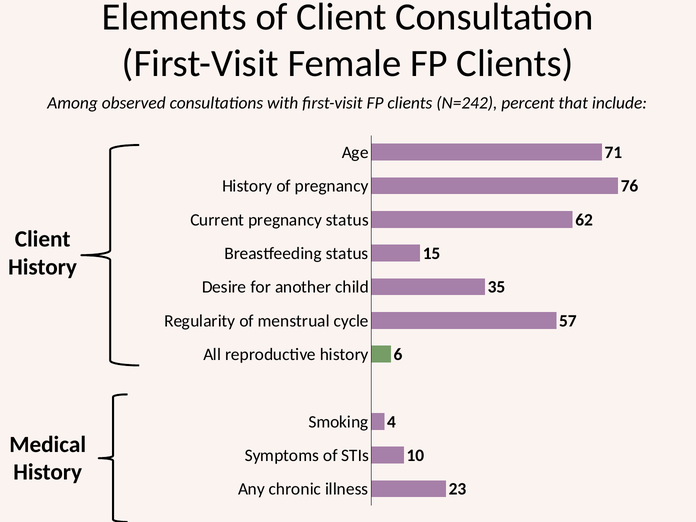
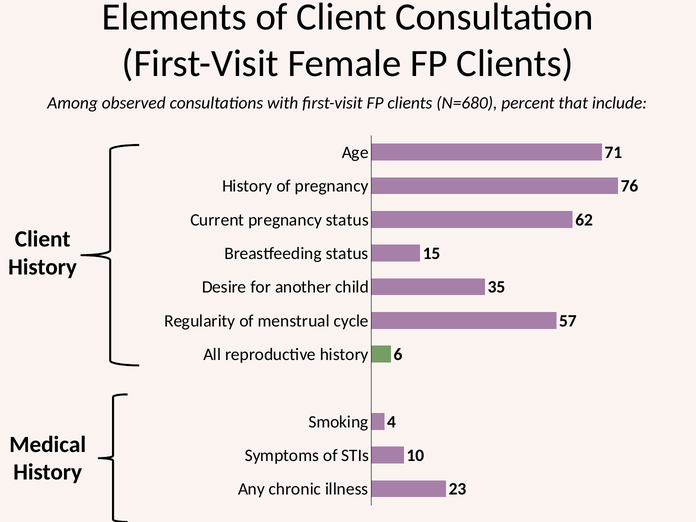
N=242: N=242 -> N=680
